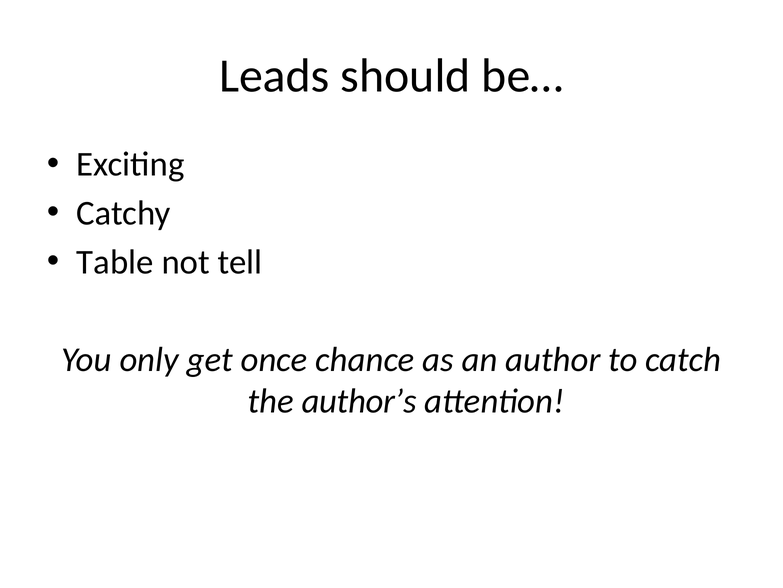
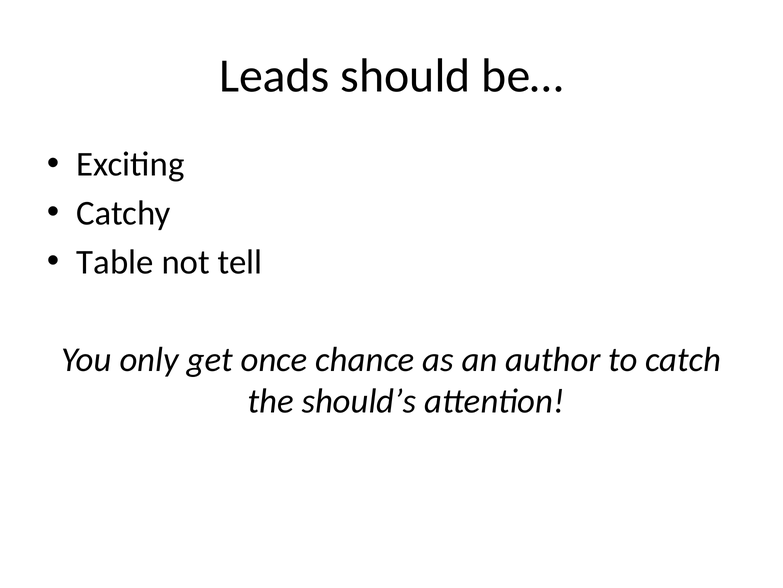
author’s: author’s -> should’s
